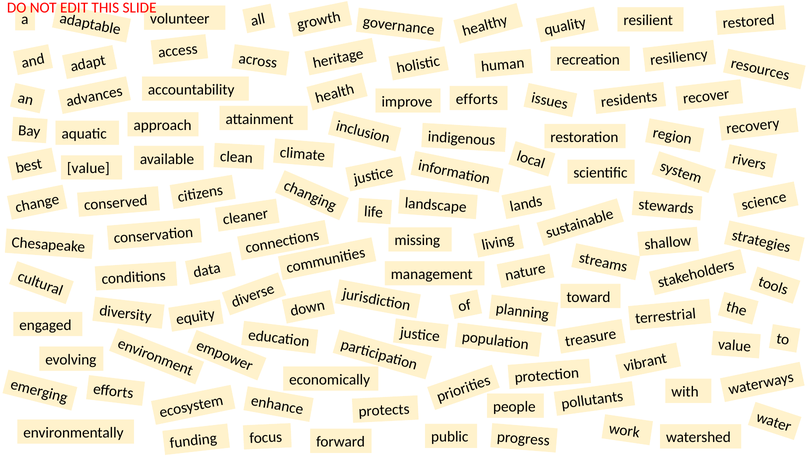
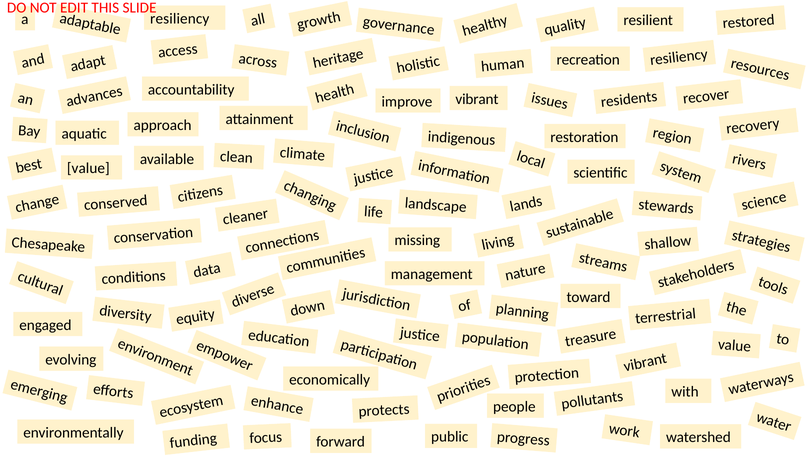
volunteer at (180, 19): volunteer -> resiliency
efforts at (477, 99): efforts -> vibrant
